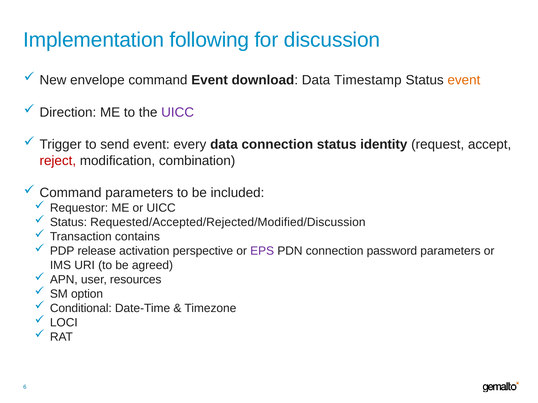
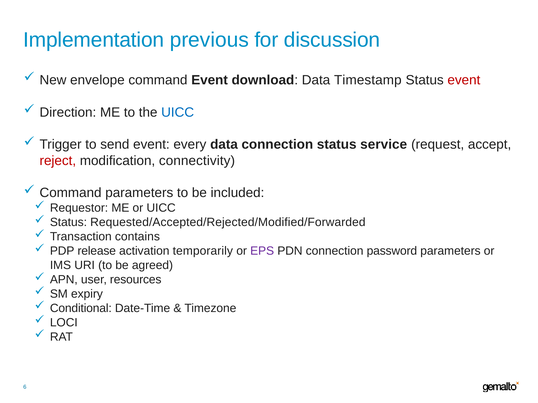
following: following -> previous
event at (464, 80) colour: orange -> red
UICC at (178, 112) colour: purple -> blue
identity: identity -> service
combination: combination -> connectivity
Requested/Accepted/Rejected/Modified/Discussion: Requested/Accepted/Rejected/Modified/Discussion -> Requested/Accepted/Rejected/Modified/Forwarded
perspective: perspective -> temporarily
option: option -> expiry
